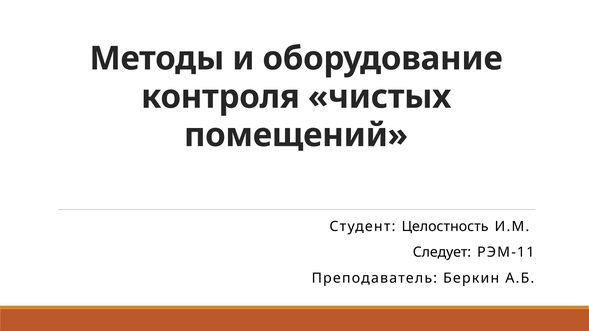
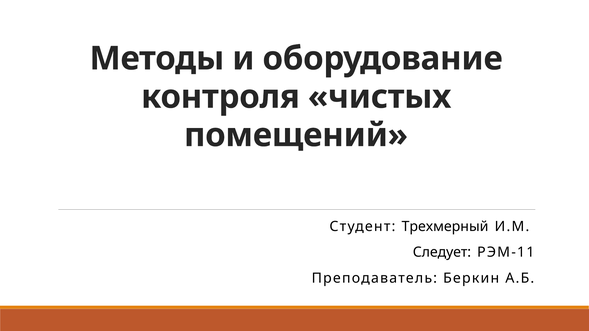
Целостность: Целостность -> Трехмерный
